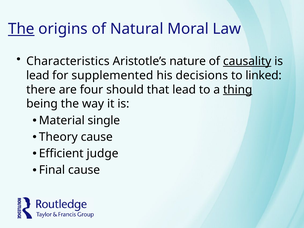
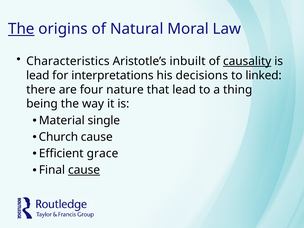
nature: nature -> inbuilt
supplemented: supplemented -> interpretations
should: should -> nature
thing underline: present -> none
Theory: Theory -> Church
judge: judge -> grace
cause at (84, 170) underline: none -> present
